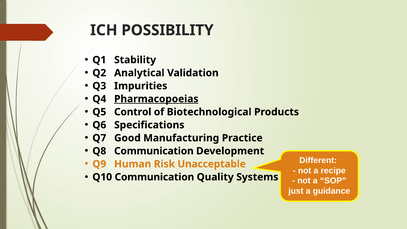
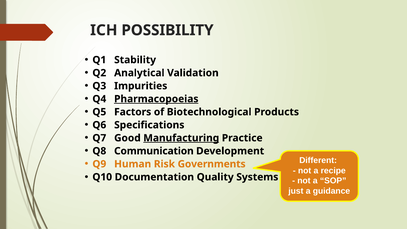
Control: Control -> Factors
Manufacturing underline: none -> present
Unacceptable: Unacceptable -> Governments
Q10 Communication: Communication -> Documentation
